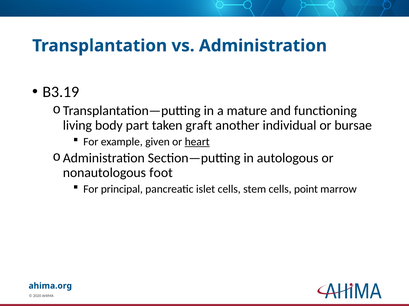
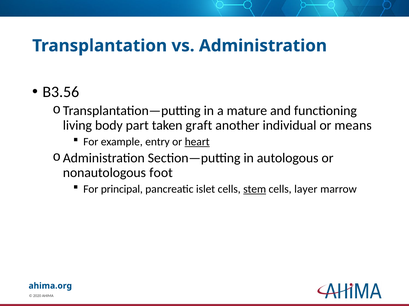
B3.19: B3.19 -> B3.56
bursae: bursae -> means
given: given -> entry
stem underline: none -> present
point: point -> layer
